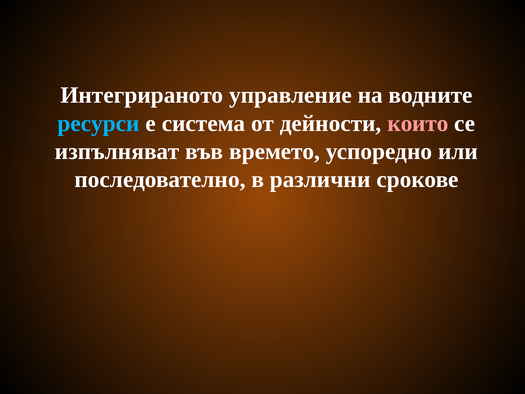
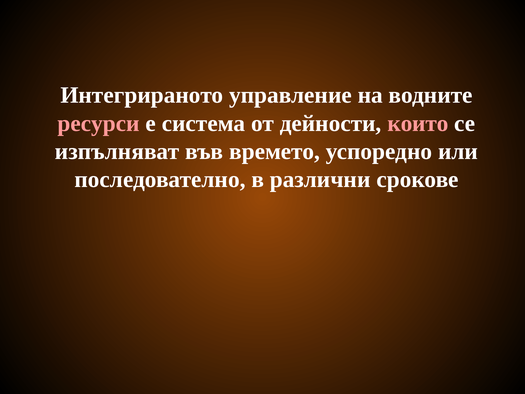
ресурси colour: light blue -> pink
